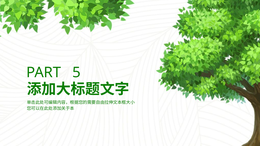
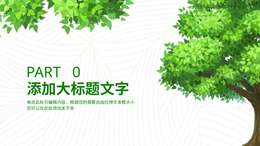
5: 5 -> 0
